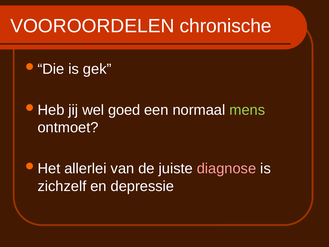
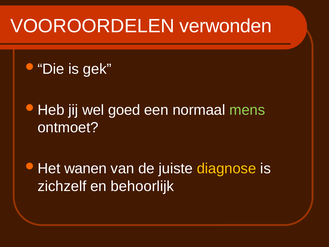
chronische: chronische -> verwonden
allerlei: allerlei -> wanen
diagnose colour: pink -> yellow
depressie: depressie -> behoorlijk
